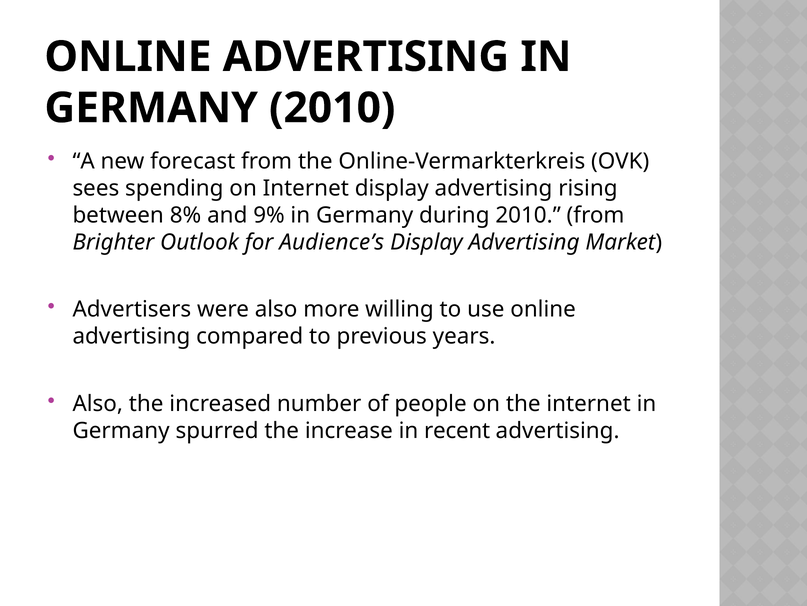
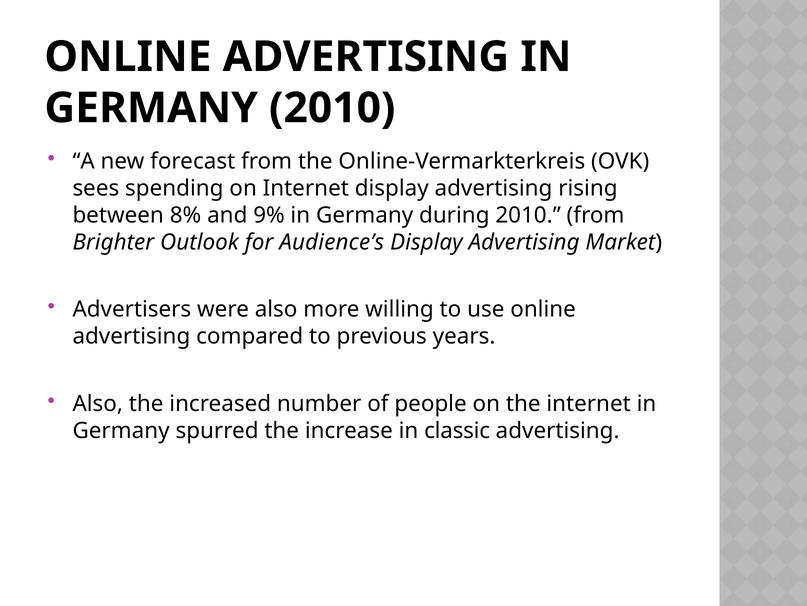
recent: recent -> classic
